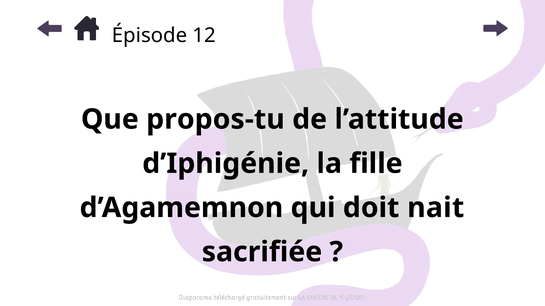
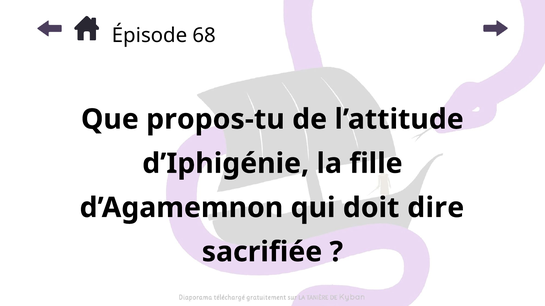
12: 12 -> 68
nait: nait -> dire
